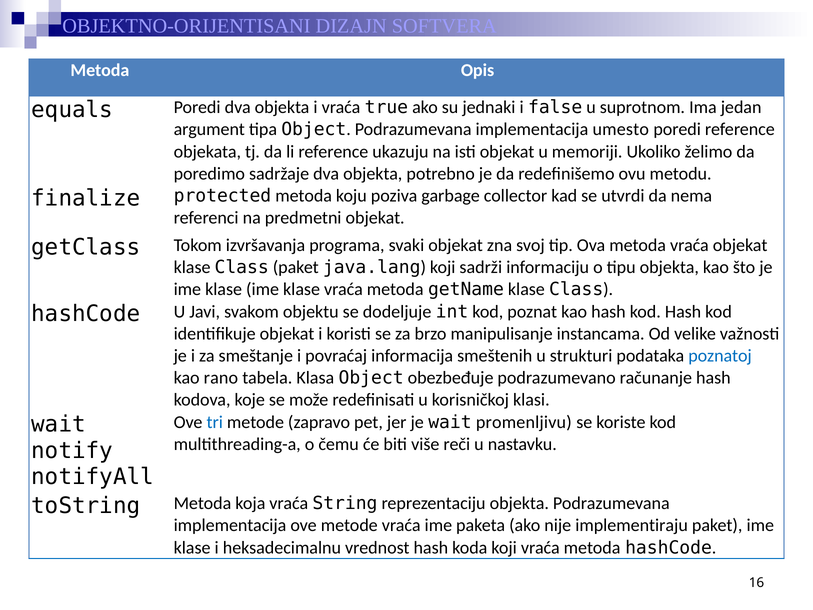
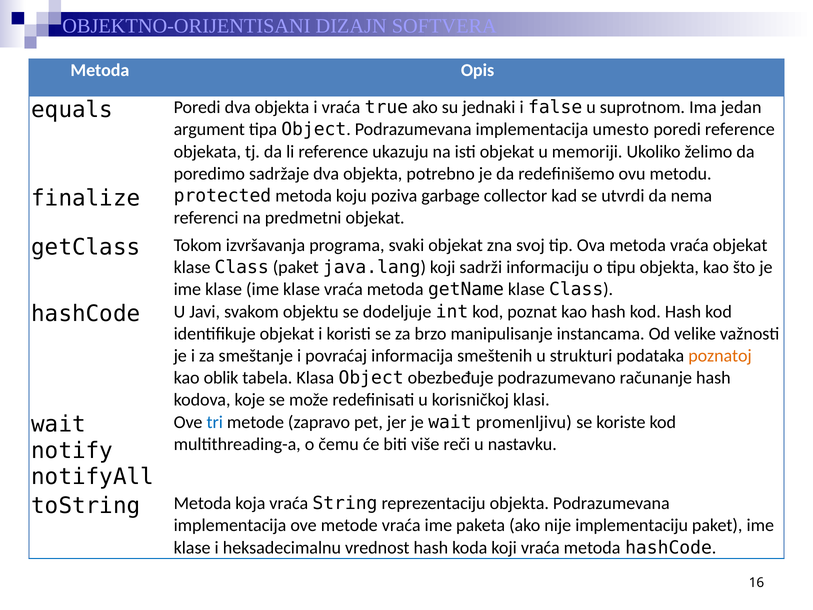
poznatoj colour: blue -> orange
rano: rano -> oblik
implementiraju: implementiraju -> implementaciju
